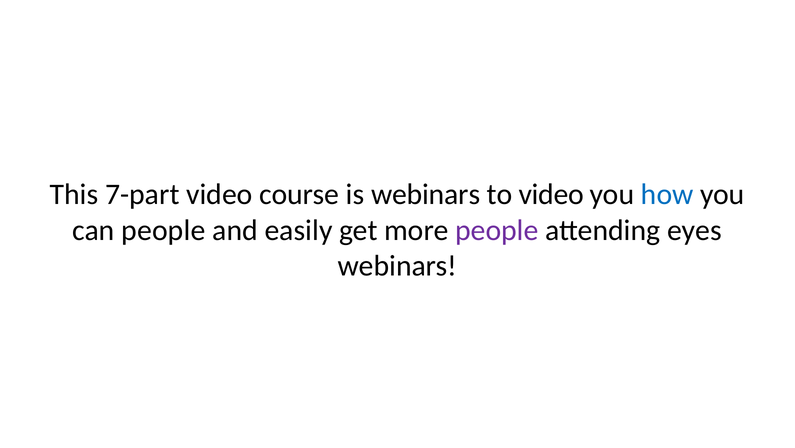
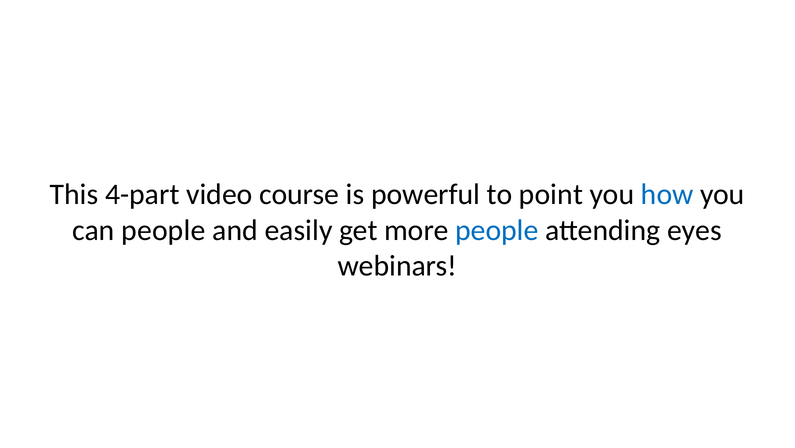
7-part: 7-part -> 4-part
is webinars: webinars -> powerful
to video: video -> point
people at (497, 230) colour: purple -> blue
